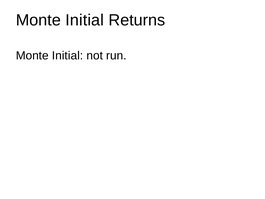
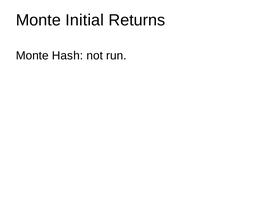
Initial at (68, 56): Initial -> Hash
